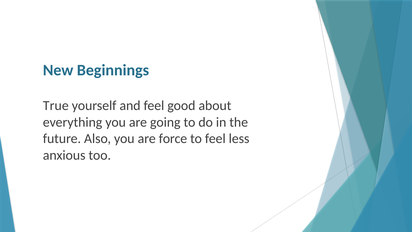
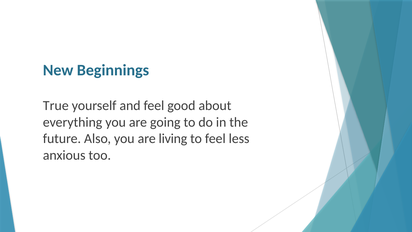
force: force -> living
